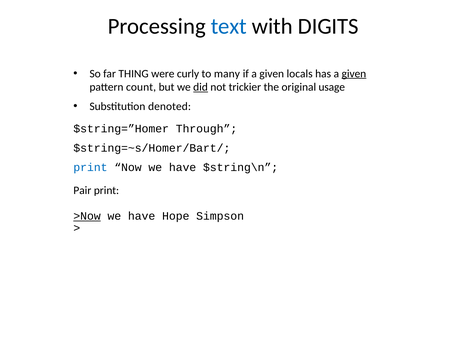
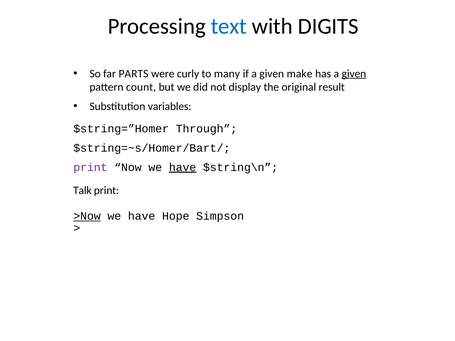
THING: THING -> PARTS
locals: locals -> make
did underline: present -> none
trickier: trickier -> display
usage: usage -> result
denoted: denoted -> variables
print at (90, 167) colour: blue -> purple
have at (183, 167) underline: none -> present
Pair: Pair -> Talk
